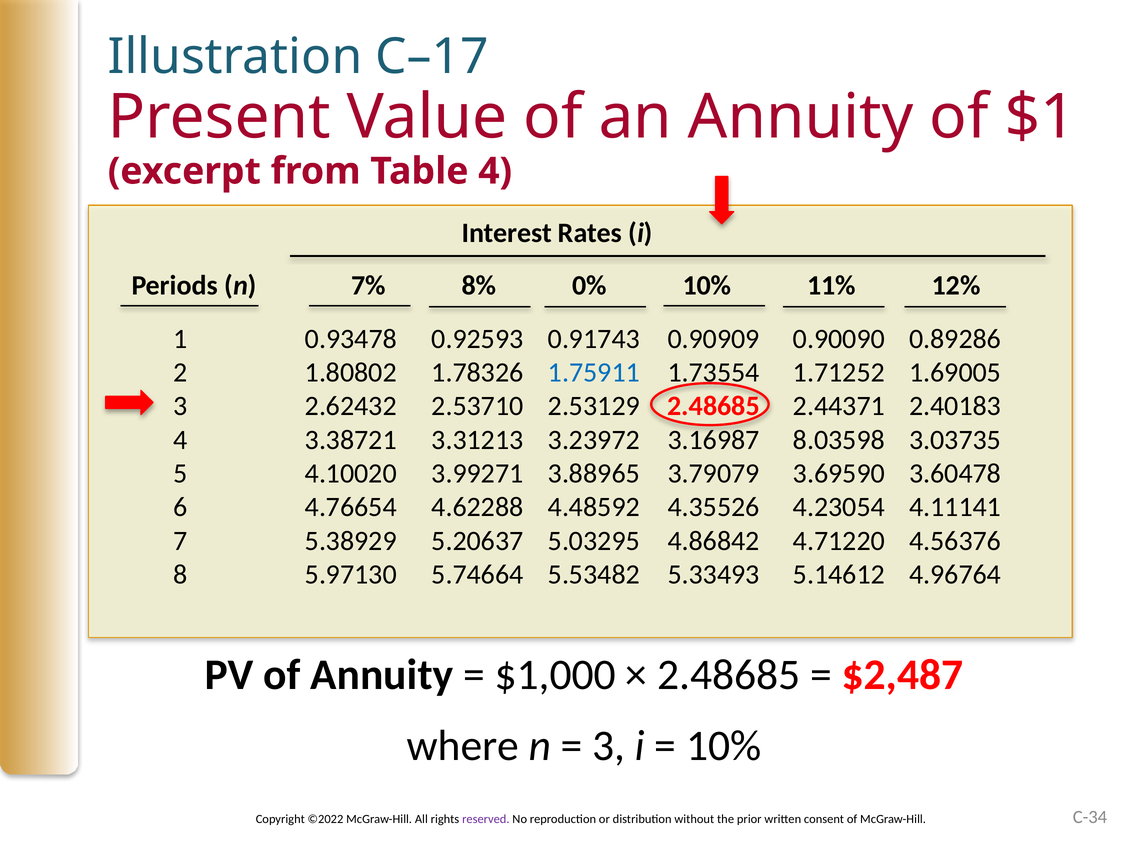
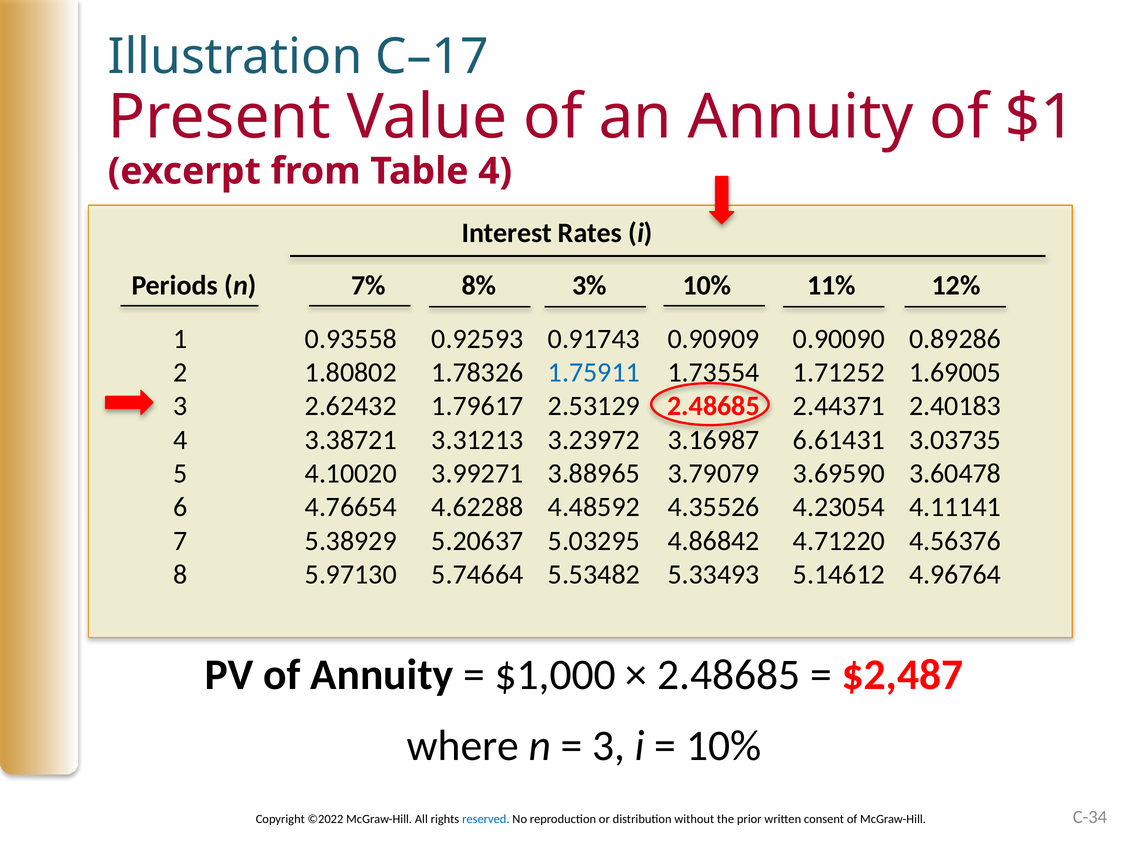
0%: 0% -> 3%
0.93478: 0.93478 -> 0.93558
2.53710: 2.53710 -> 1.79617
8.03598: 8.03598 -> 6.61431
reserved colour: purple -> blue
